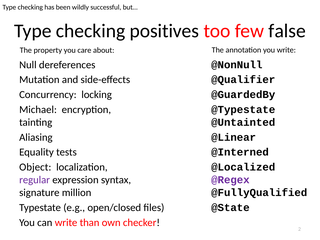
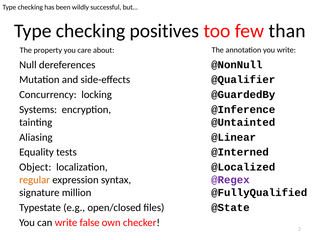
false: false -> than
Michael: Michael -> Systems
@Typestate: @Typestate -> @Inference
regular colour: purple -> orange
than: than -> false
